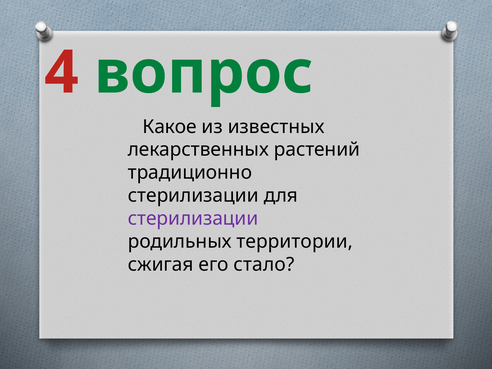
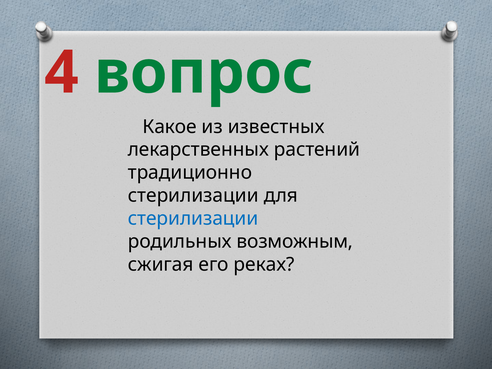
стерилизации at (193, 219) colour: purple -> blue
территории: территории -> возможным
стало: стало -> реках
